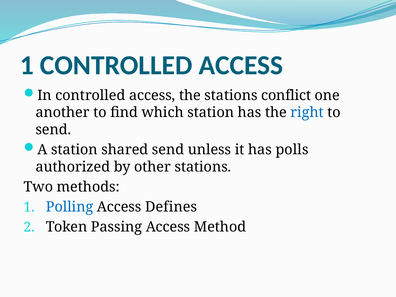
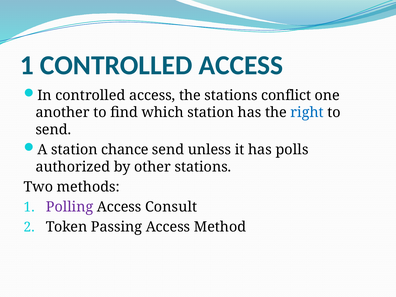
shared: shared -> chance
Polling colour: blue -> purple
Defines: Defines -> Consult
